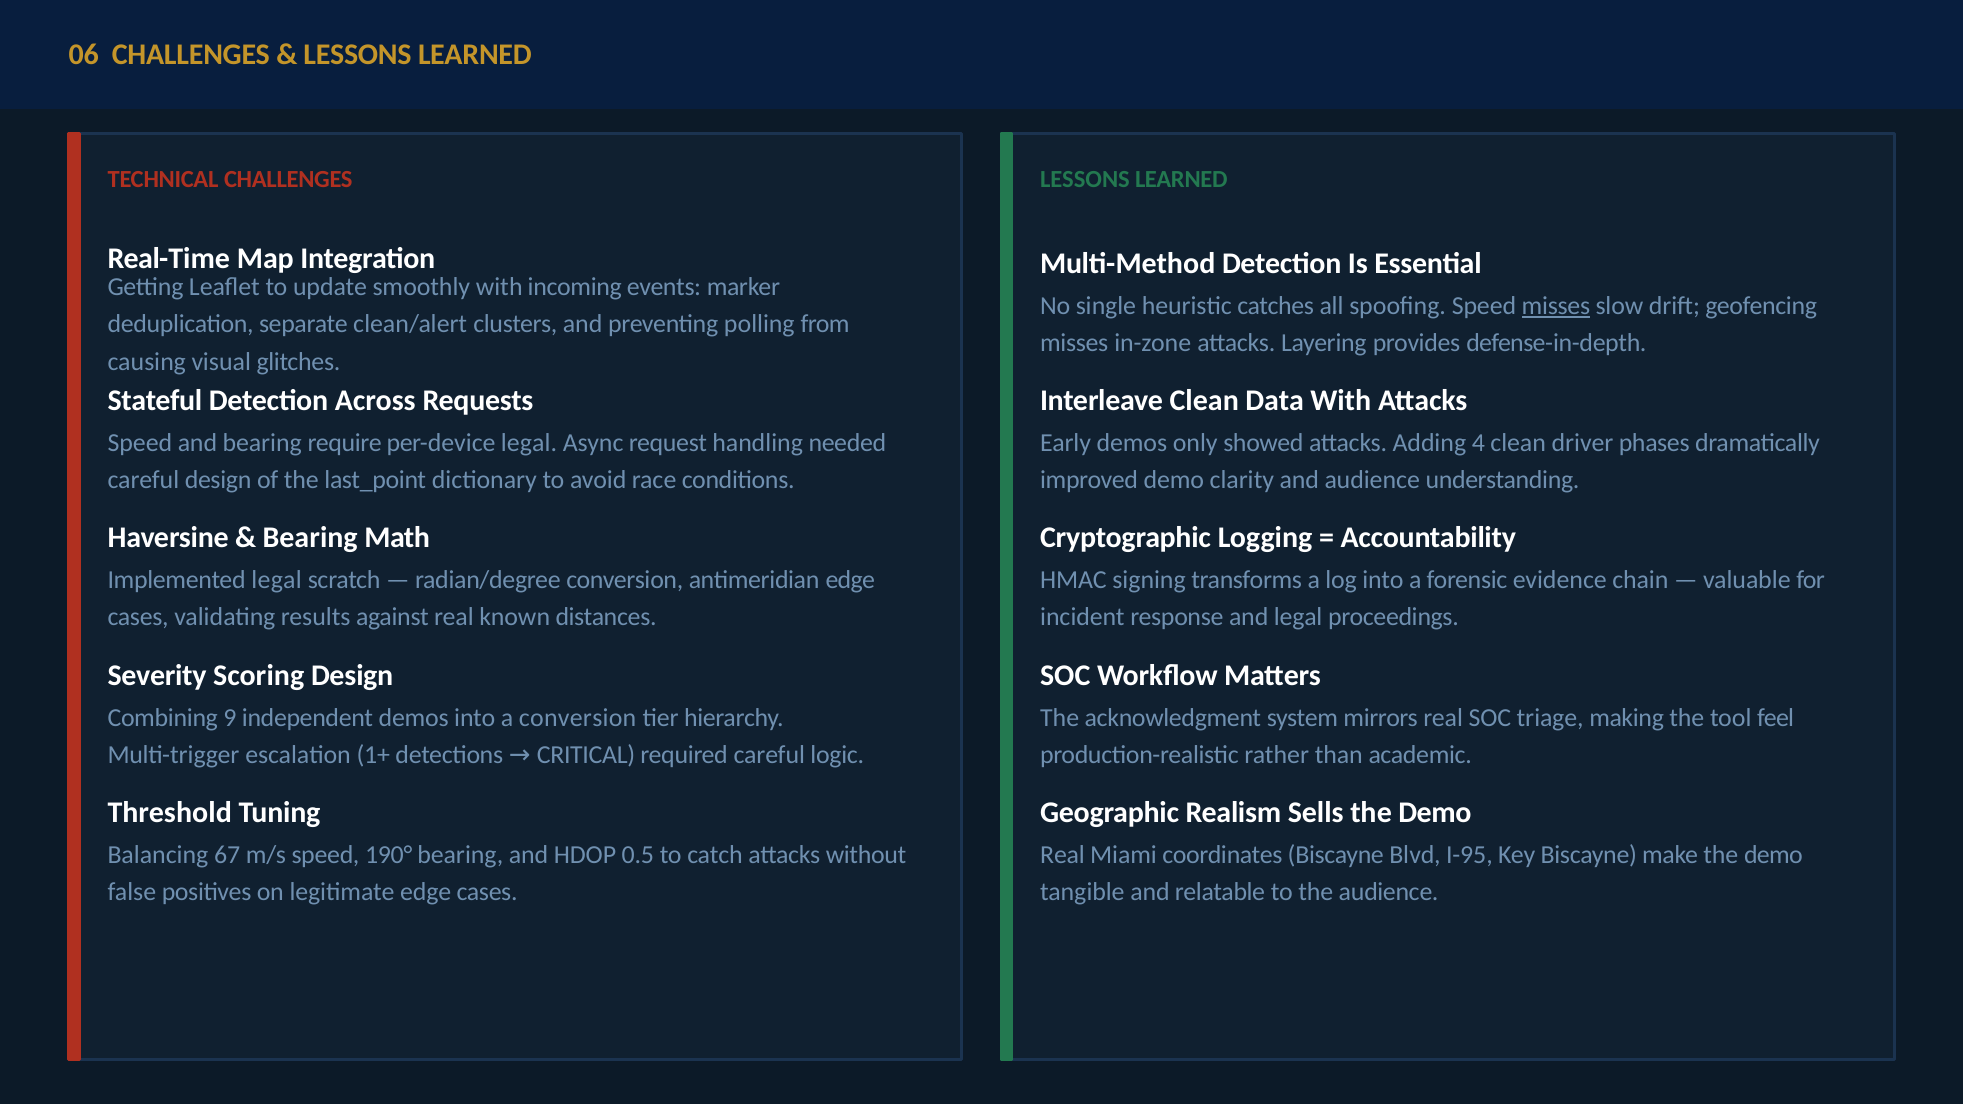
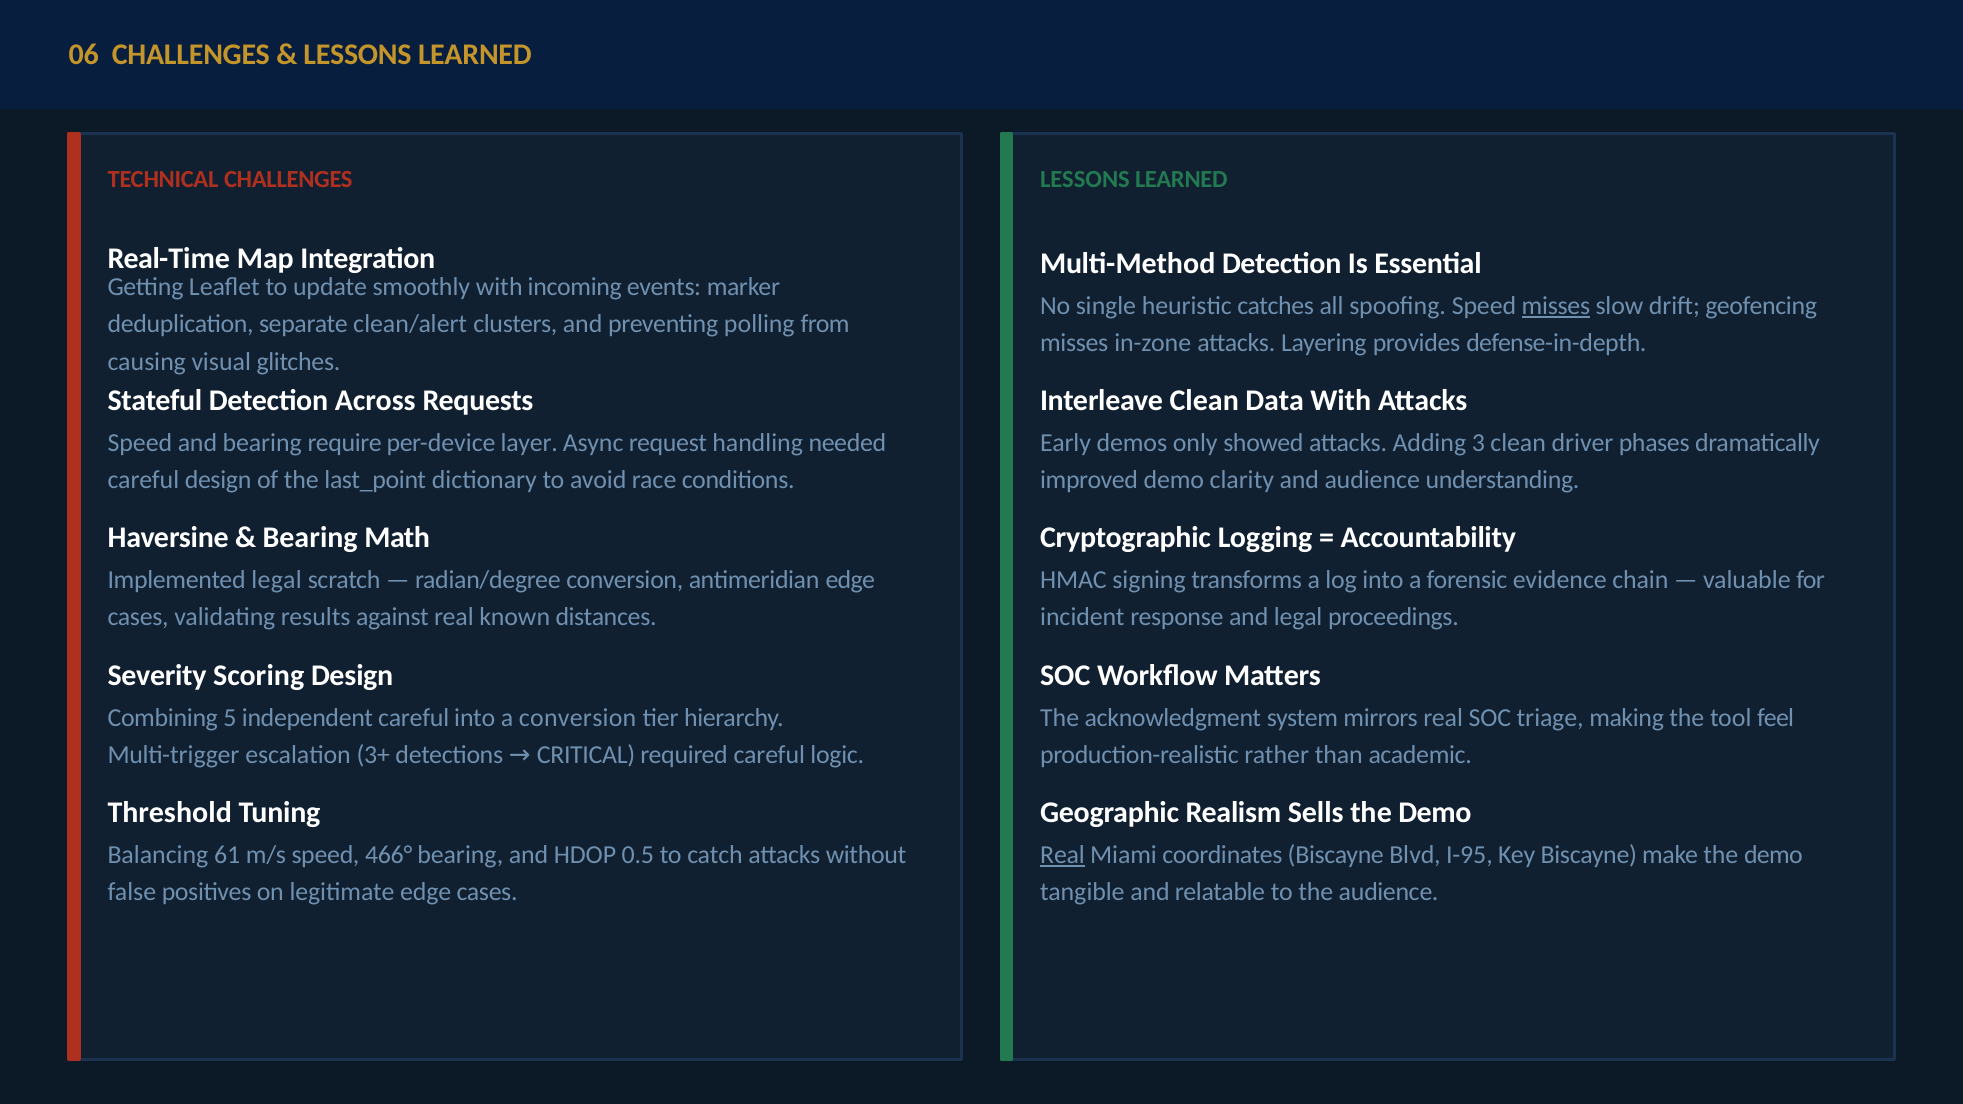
per-device legal: legal -> layer
4: 4 -> 3
9: 9 -> 5
independent demos: demos -> careful
1+: 1+ -> 3+
67: 67 -> 61
190°: 190° -> 466°
Real at (1063, 855) underline: none -> present
